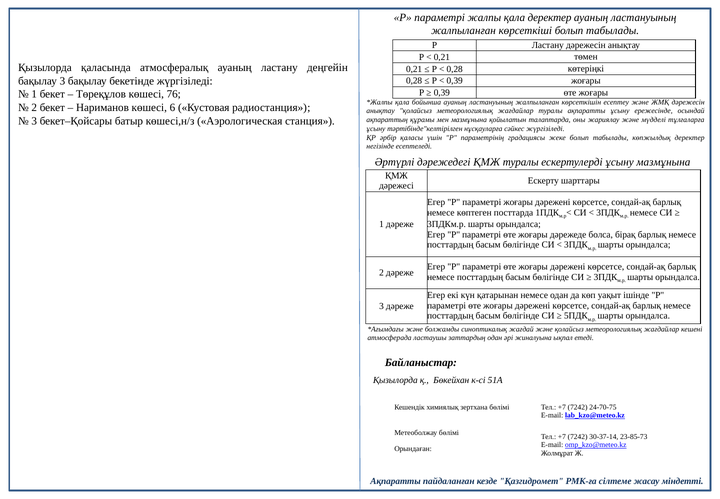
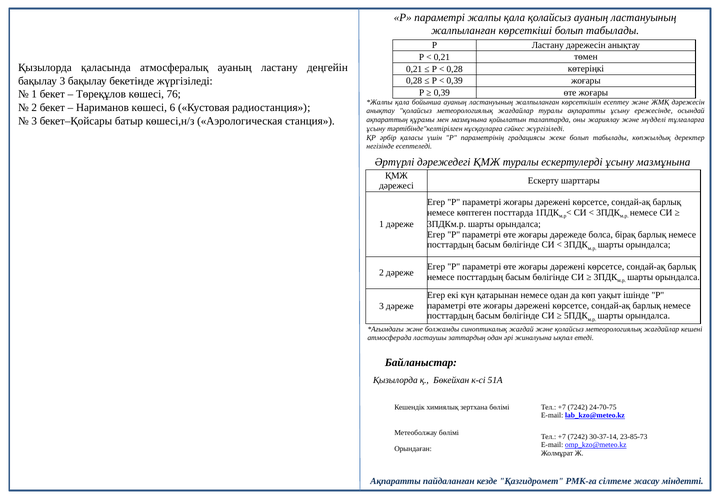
қала деректер: деректер -> қолайсыз
